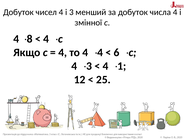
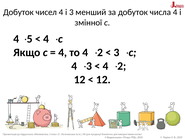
8: 8 -> 5
то 4 4: 4 -> 2
6 at (117, 52): 6 -> 3
1 at (122, 66): 1 -> 2
25 at (103, 80): 25 -> 12
